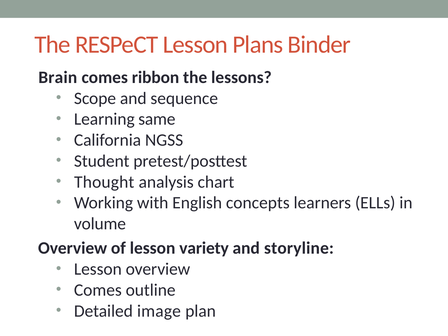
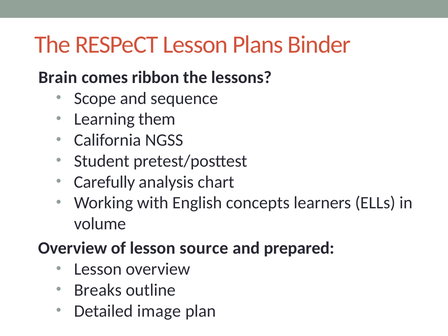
same: same -> them
Thought: Thought -> Carefully
variety: variety -> source
storyline: storyline -> prepared
Comes at (98, 290): Comes -> Breaks
